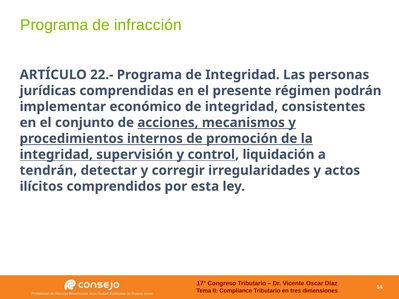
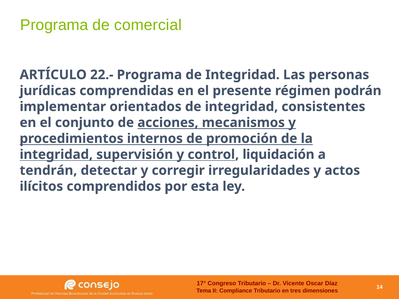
infracción: infracción -> comercial
económico: económico -> orientados
